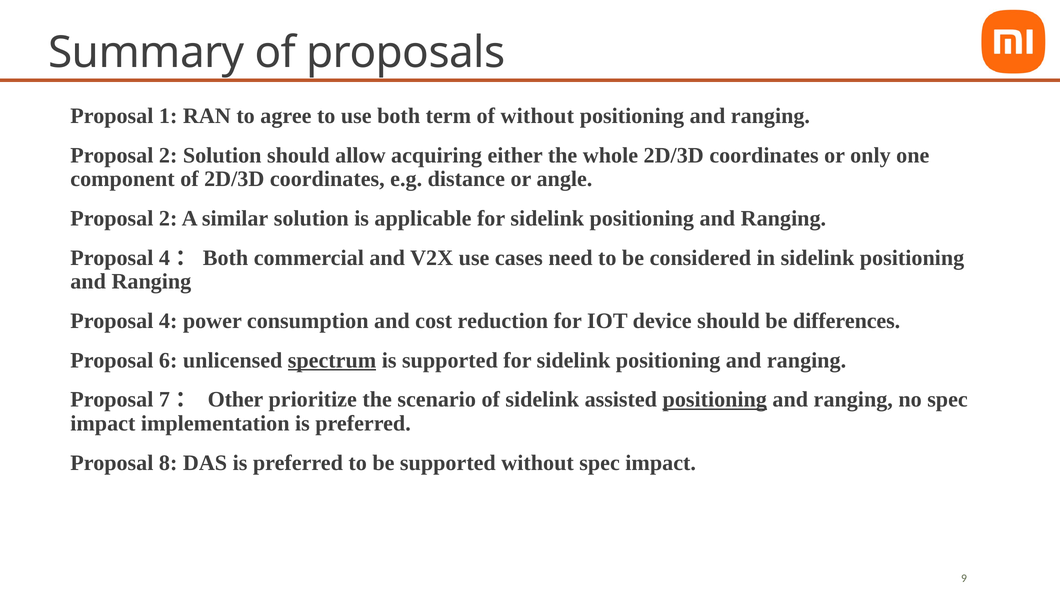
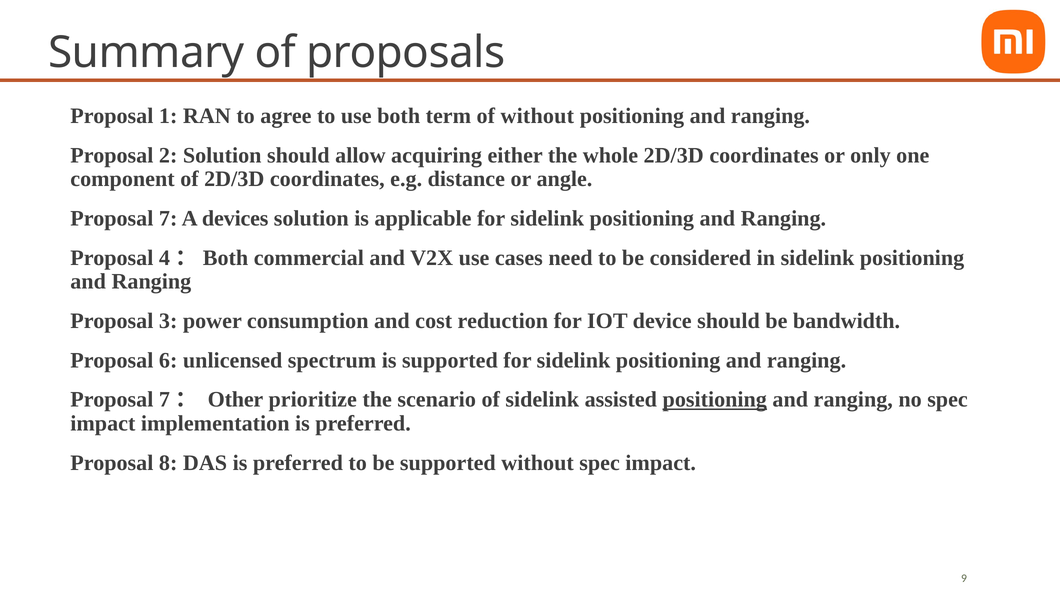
2 at (168, 219): 2 -> 7
similar: similar -> devices
4: 4 -> 3
differences: differences -> bandwidth
spectrum underline: present -> none
